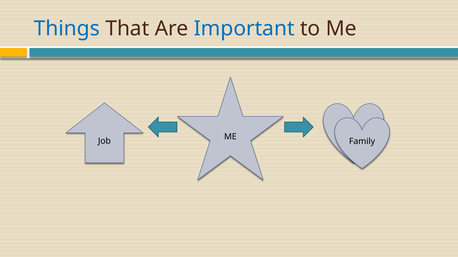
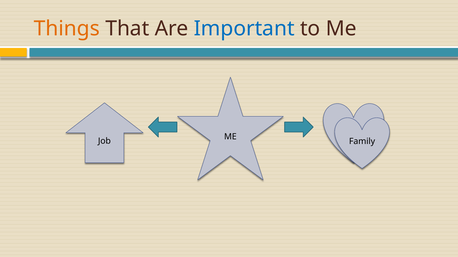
Things colour: blue -> orange
